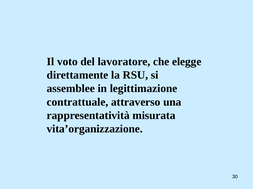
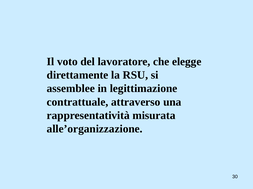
vita’organizzazione: vita’organizzazione -> alle’organizzazione
